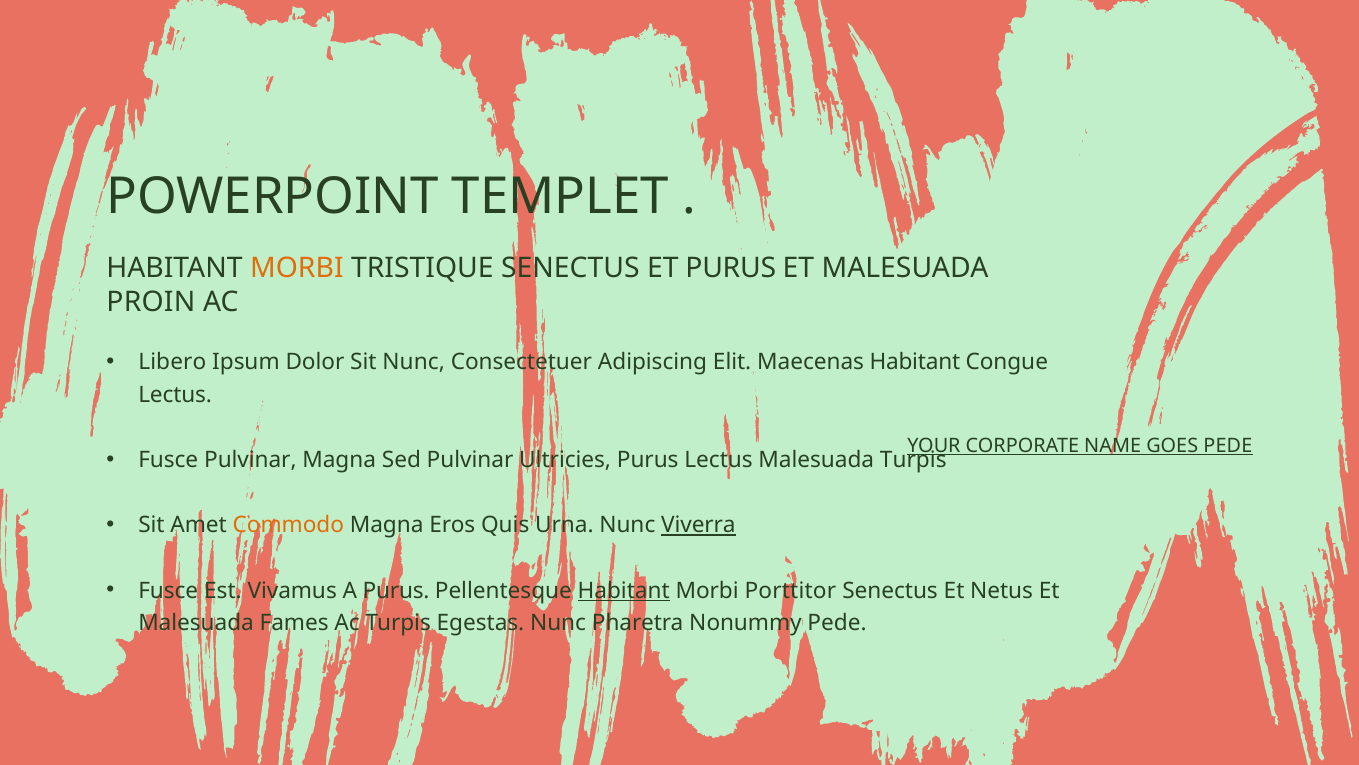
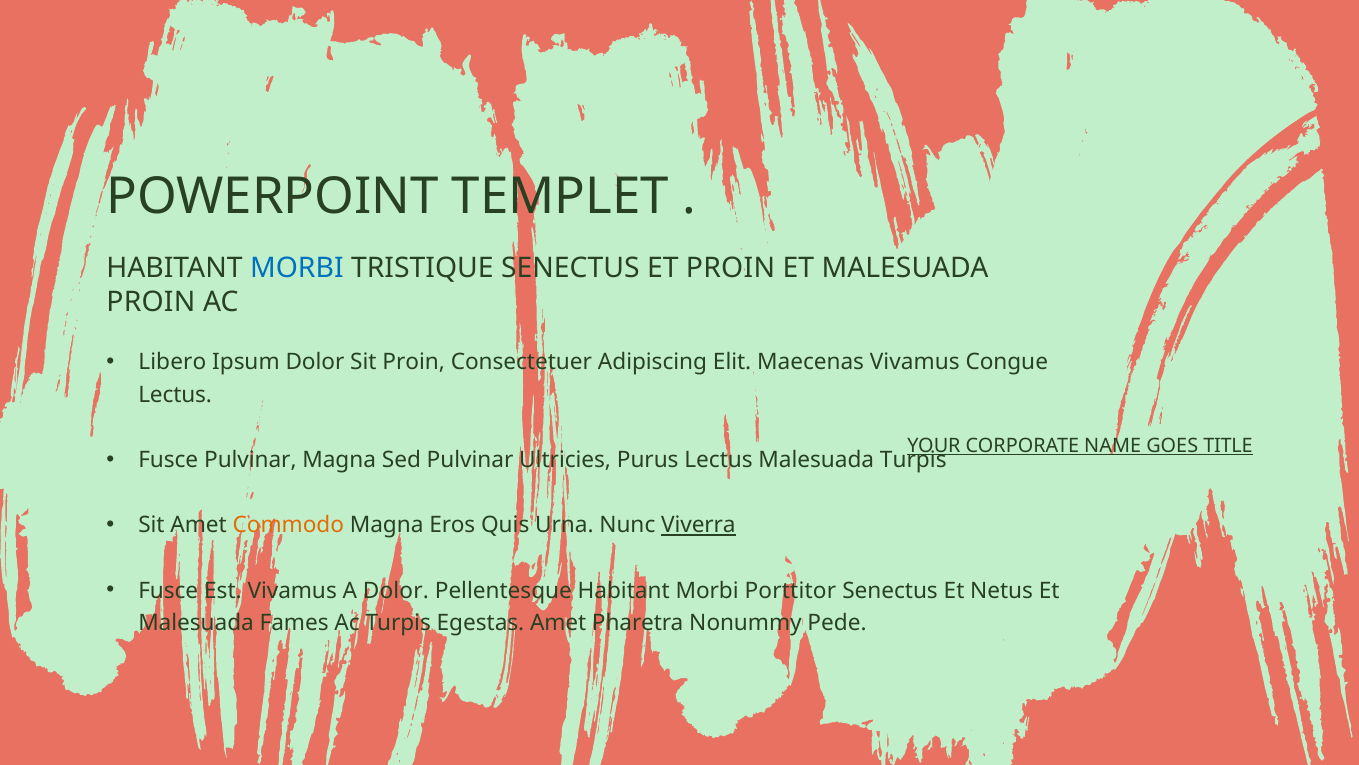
MORBI at (297, 268) colour: orange -> blue
ET PURUS: PURUS -> PROIN
Sit Nunc: Nunc -> Proin
Maecenas Habitant: Habitant -> Vivamus
GOES PEDE: PEDE -> TITLE
A Purus: Purus -> Dolor
Habitant at (624, 590) underline: present -> none
Egestas Nunc: Nunc -> Amet
